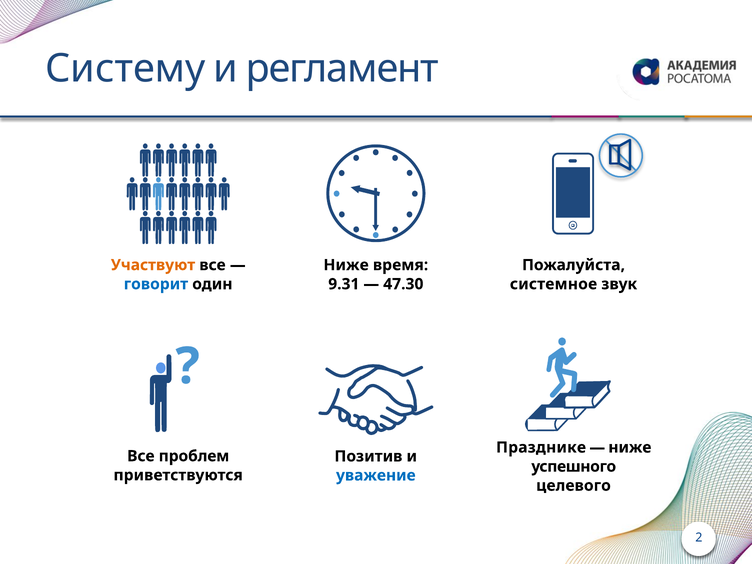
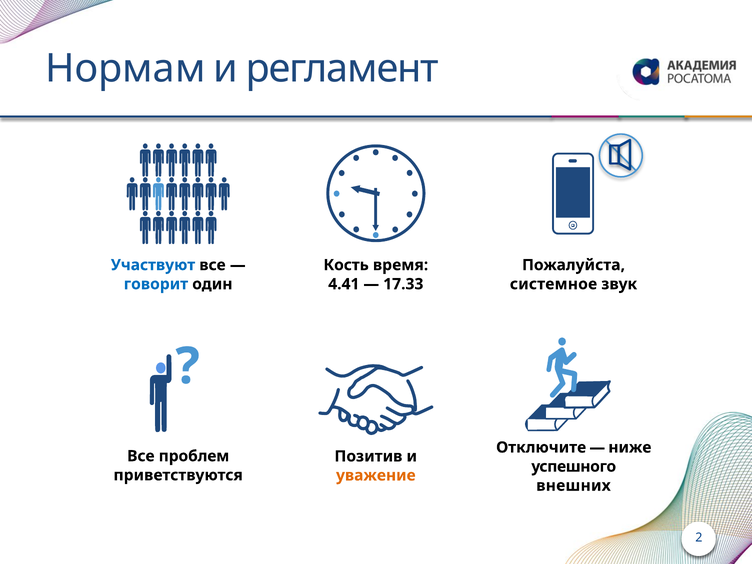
Систему: Систему -> Нормам
Участвуют colour: orange -> blue
Ниже at (346, 265): Ниже -> Кость
9.31: 9.31 -> 4.41
47.30: 47.30 -> 17.33
Празднике: Празднике -> Отключите
уважение colour: blue -> orange
целевого: целевого -> внешних
